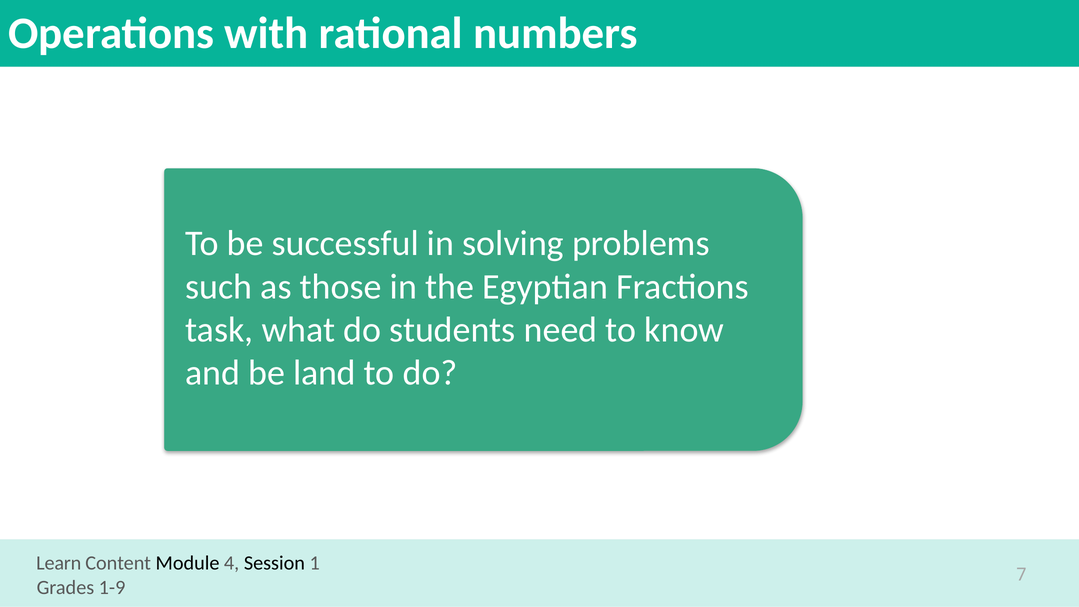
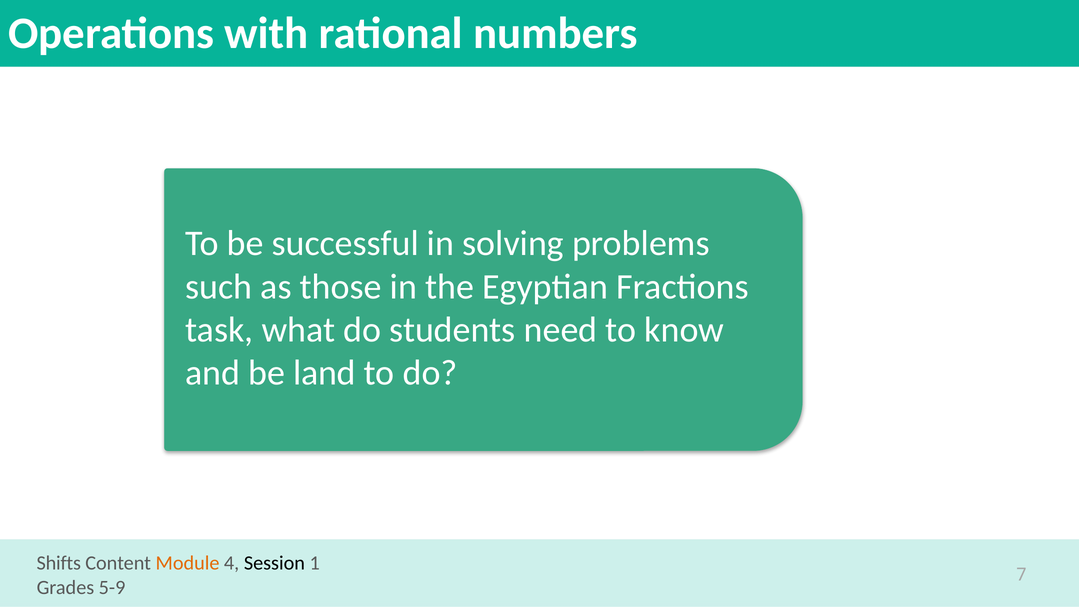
Learn: Learn -> Shifts
Module colour: black -> orange
1-9: 1-9 -> 5-9
